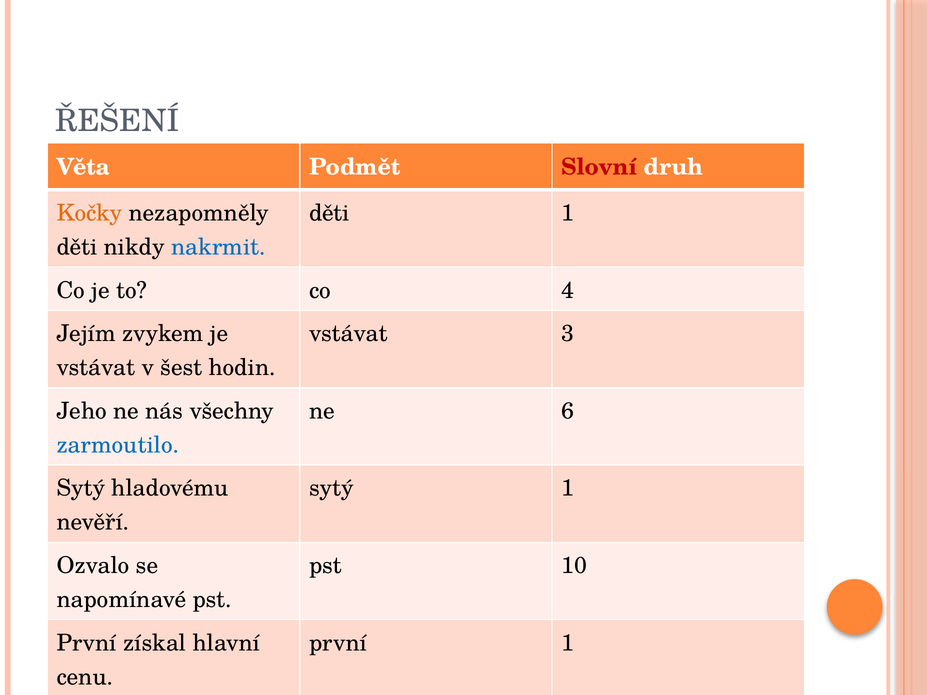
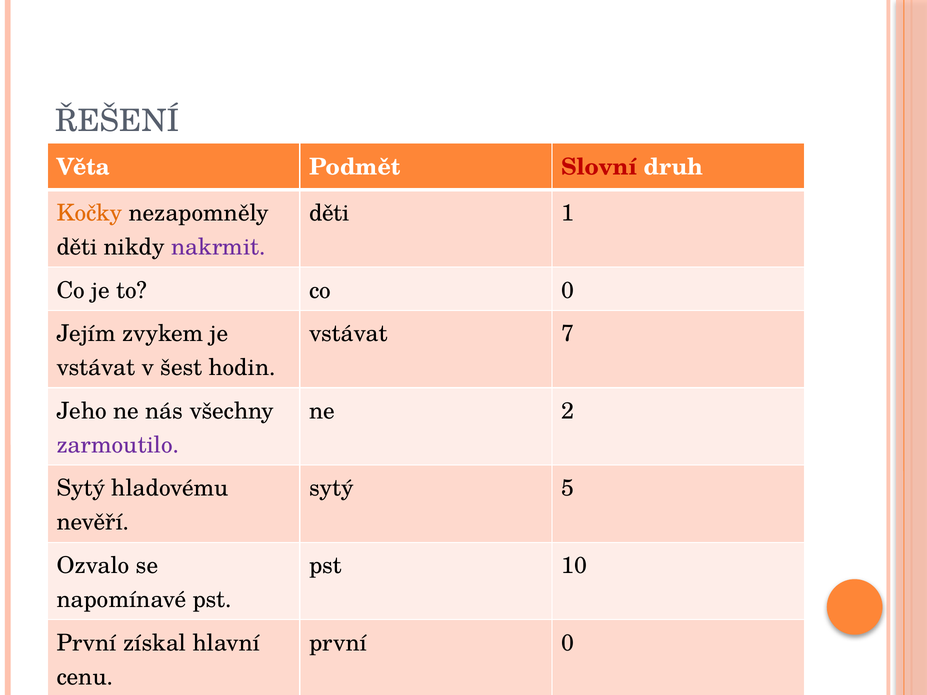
nakrmit colour: blue -> purple
co 4: 4 -> 0
3: 3 -> 7
ne 6: 6 -> 2
zarmoutilo colour: blue -> purple
sytý 1: 1 -> 5
první 1: 1 -> 0
